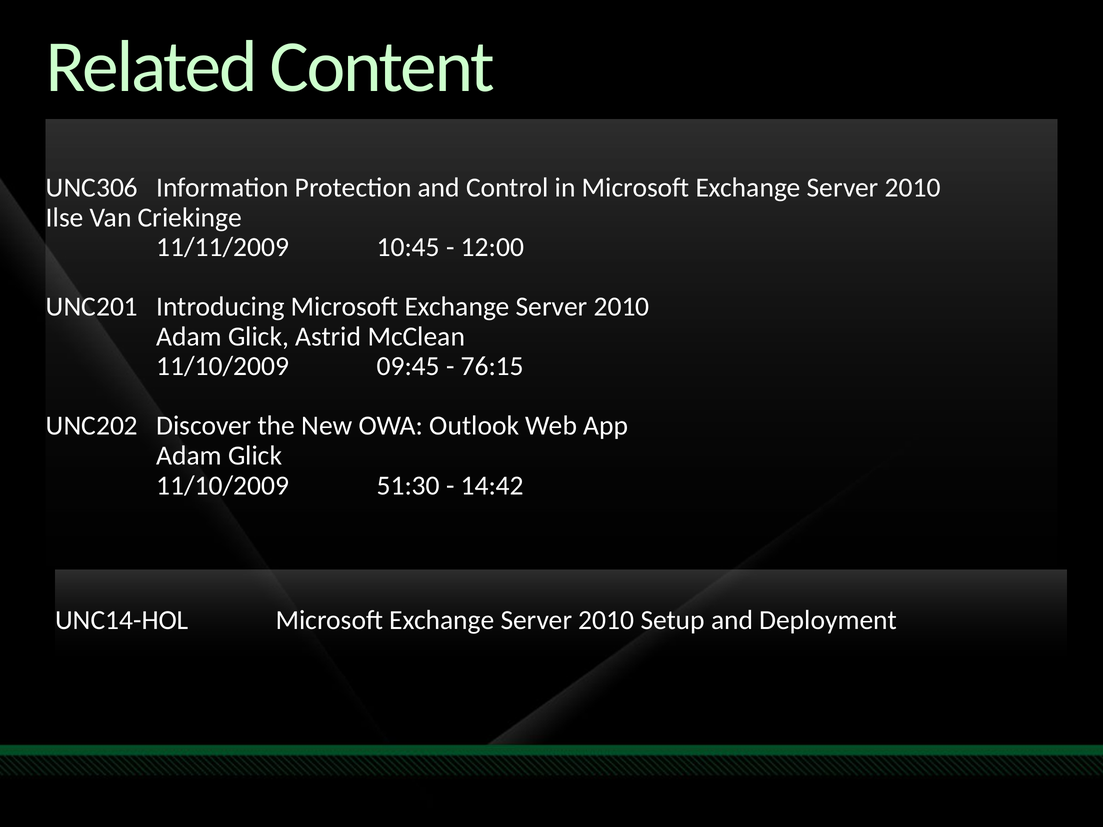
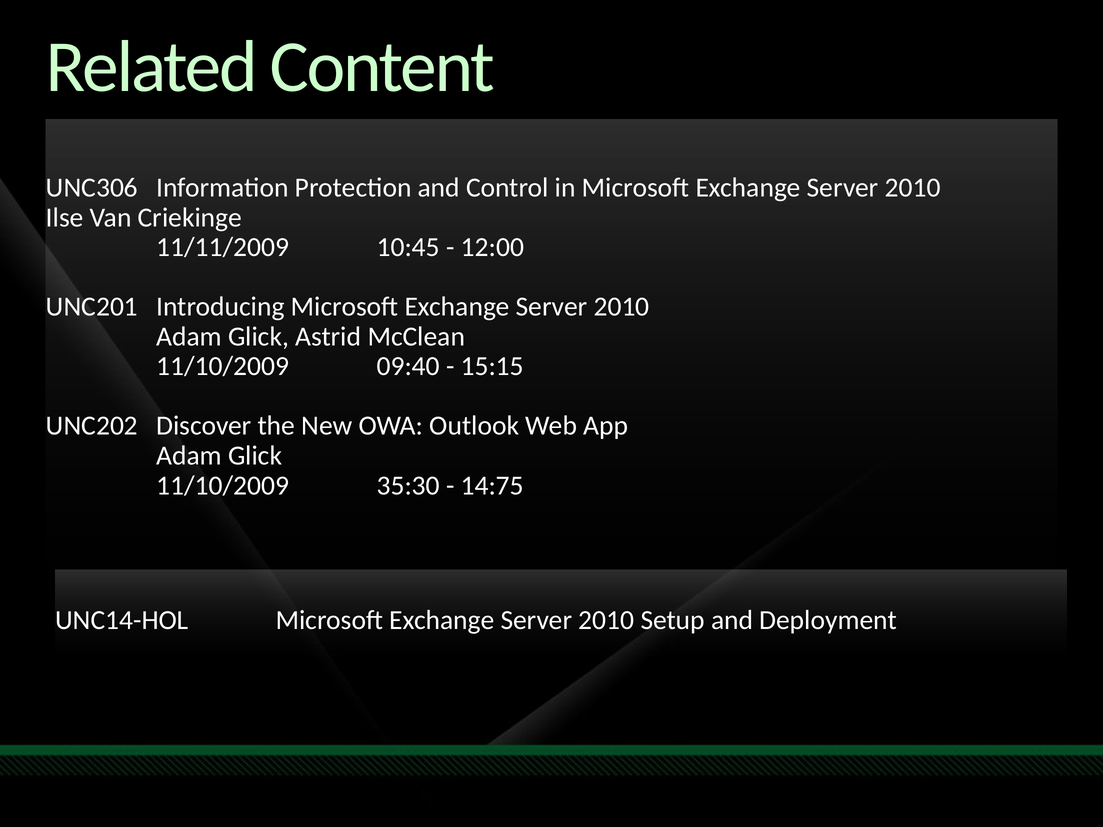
09:45: 09:45 -> 09:40
76:15: 76:15 -> 15:15
51:30: 51:30 -> 35:30
14:42: 14:42 -> 14:75
